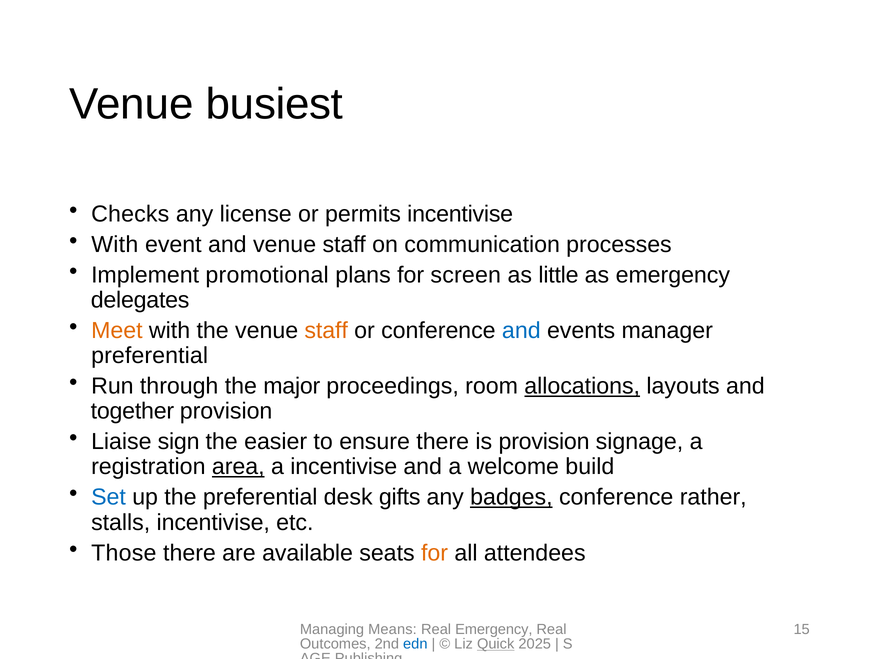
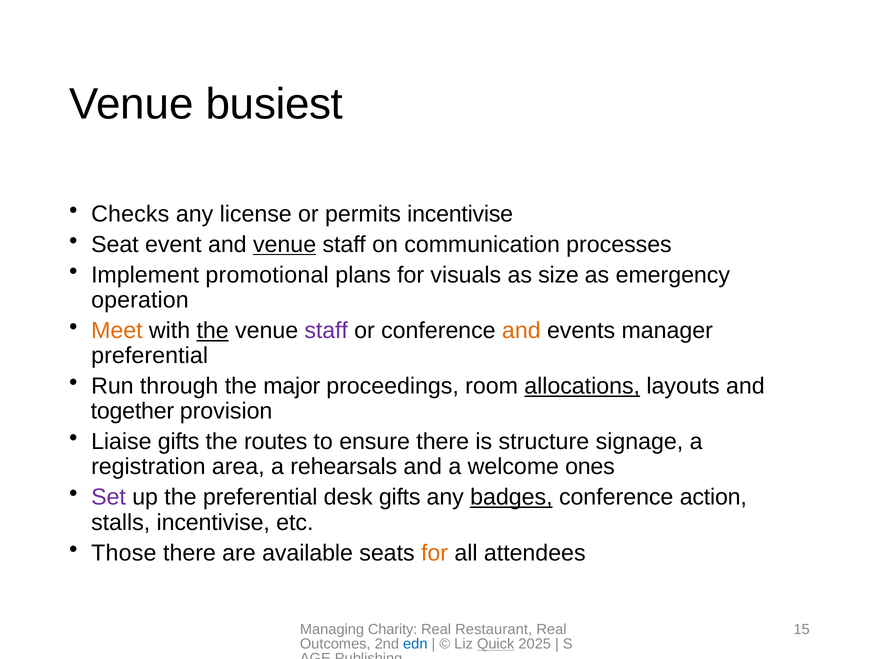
With at (115, 245): With -> Seat
venue at (285, 245) underline: none -> present
screen: screen -> visuals
little: little -> size
delegates: delegates -> operation
the at (213, 331) underline: none -> present
staff at (326, 331) colour: orange -> purple
and at (521, 331) colour: blue -> orange
Liaise sign: sign -> gifts
easier: easier -> routes
is provision: provision -> structure
area underline: present -> none
a incentivise: incentivise -> rehearsals
build: build -> ones
Set colour: blue -> purple
rather: rather -> action
Means: Means -> Charity
Real Emergency: Emergency -> Restaurant
